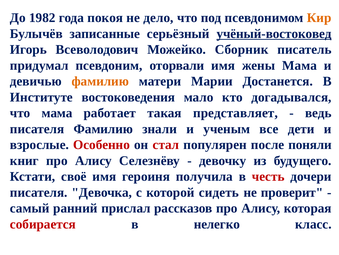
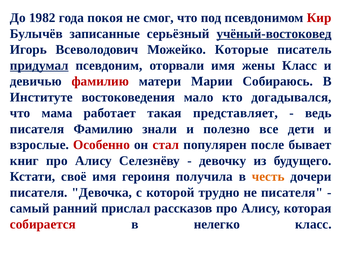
дело: дело -> смог
Кир colour: orange -> red
Сборник: Сборник -> Которые
придумал underline: none -> present
жены Мама: Мама -> Класс
фамилию at (100, 81) colour: orange -> red
Достанется: Достанется -> Собираюсь
ученым: ученым -> полезно
поняли: поняли -> бывает
честь colour: red -> orange
сидеть: сидеть -> трудно
не проверит: проверит -> писателя
